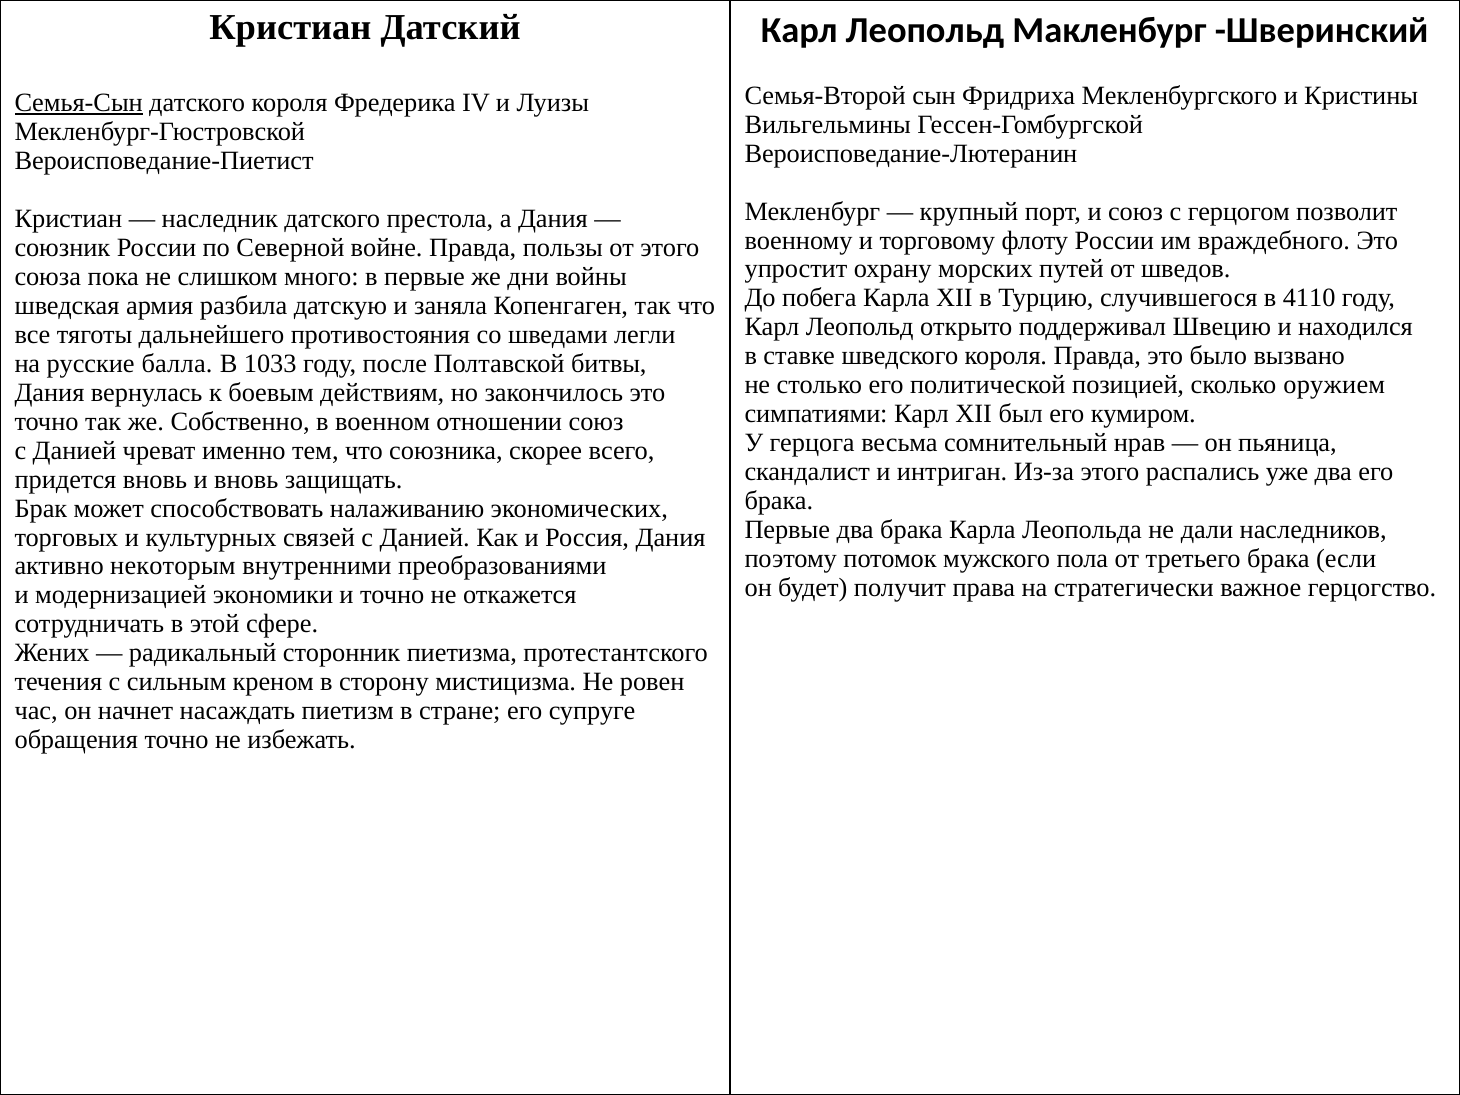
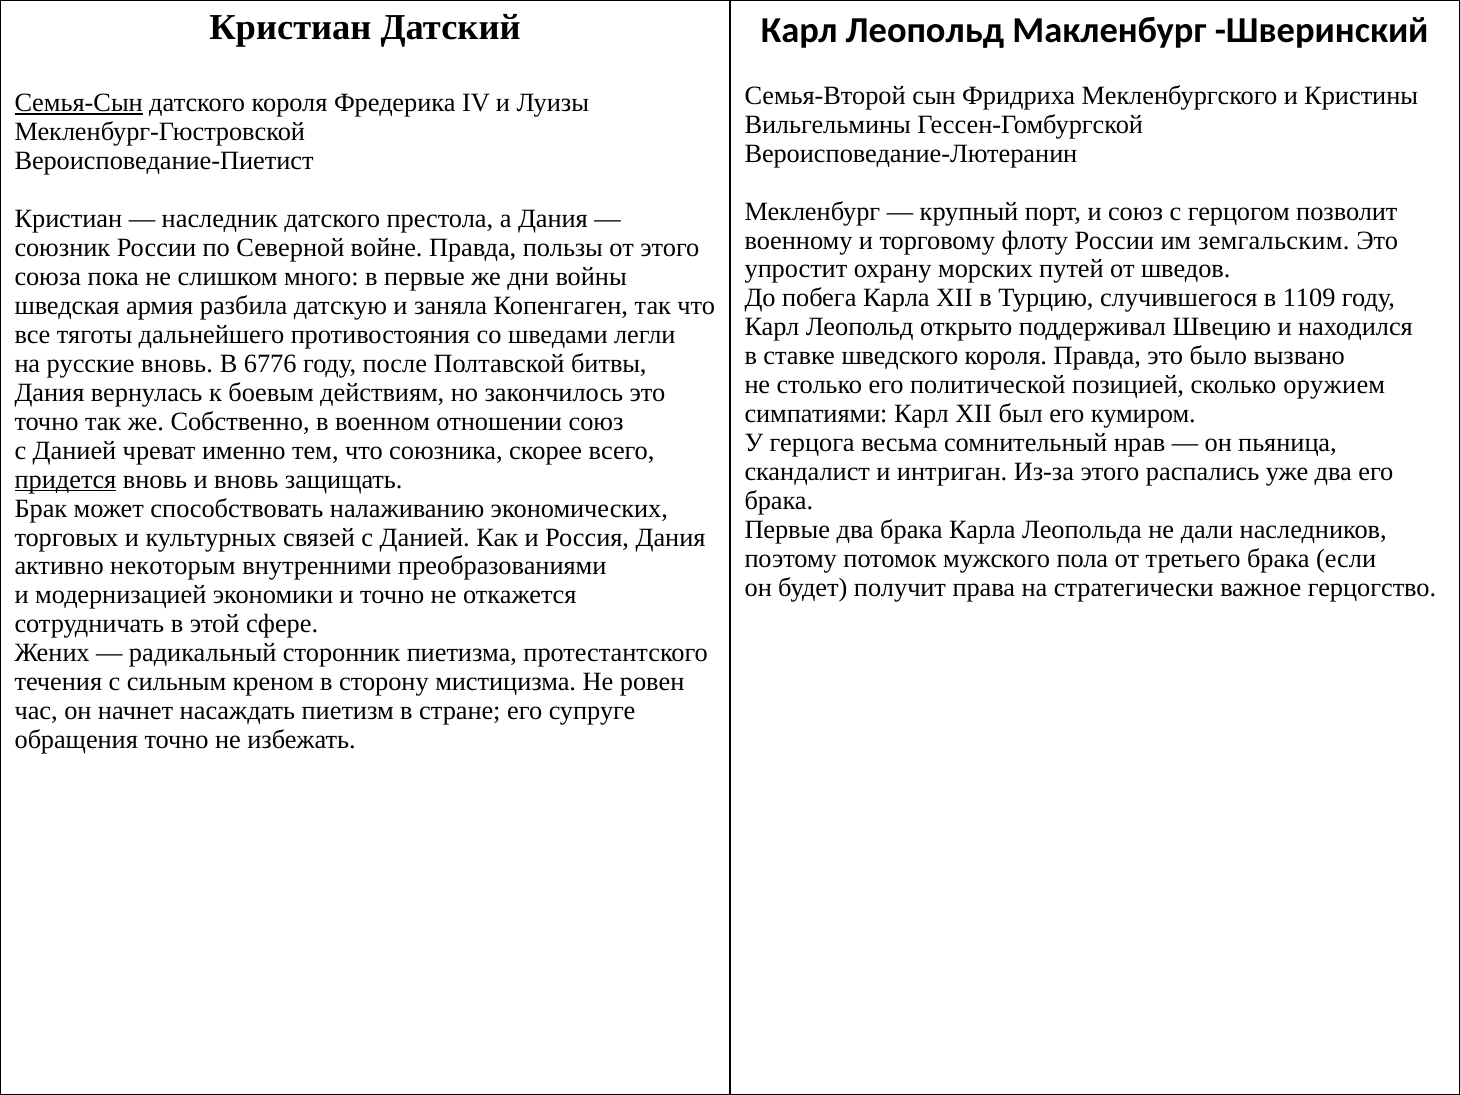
враждебного: враждебного -> земгальским
4110: 4110 -> 1109
русские балла: балла -> вновь
1033: 1033 -> 6776
придется underline: none -> present
